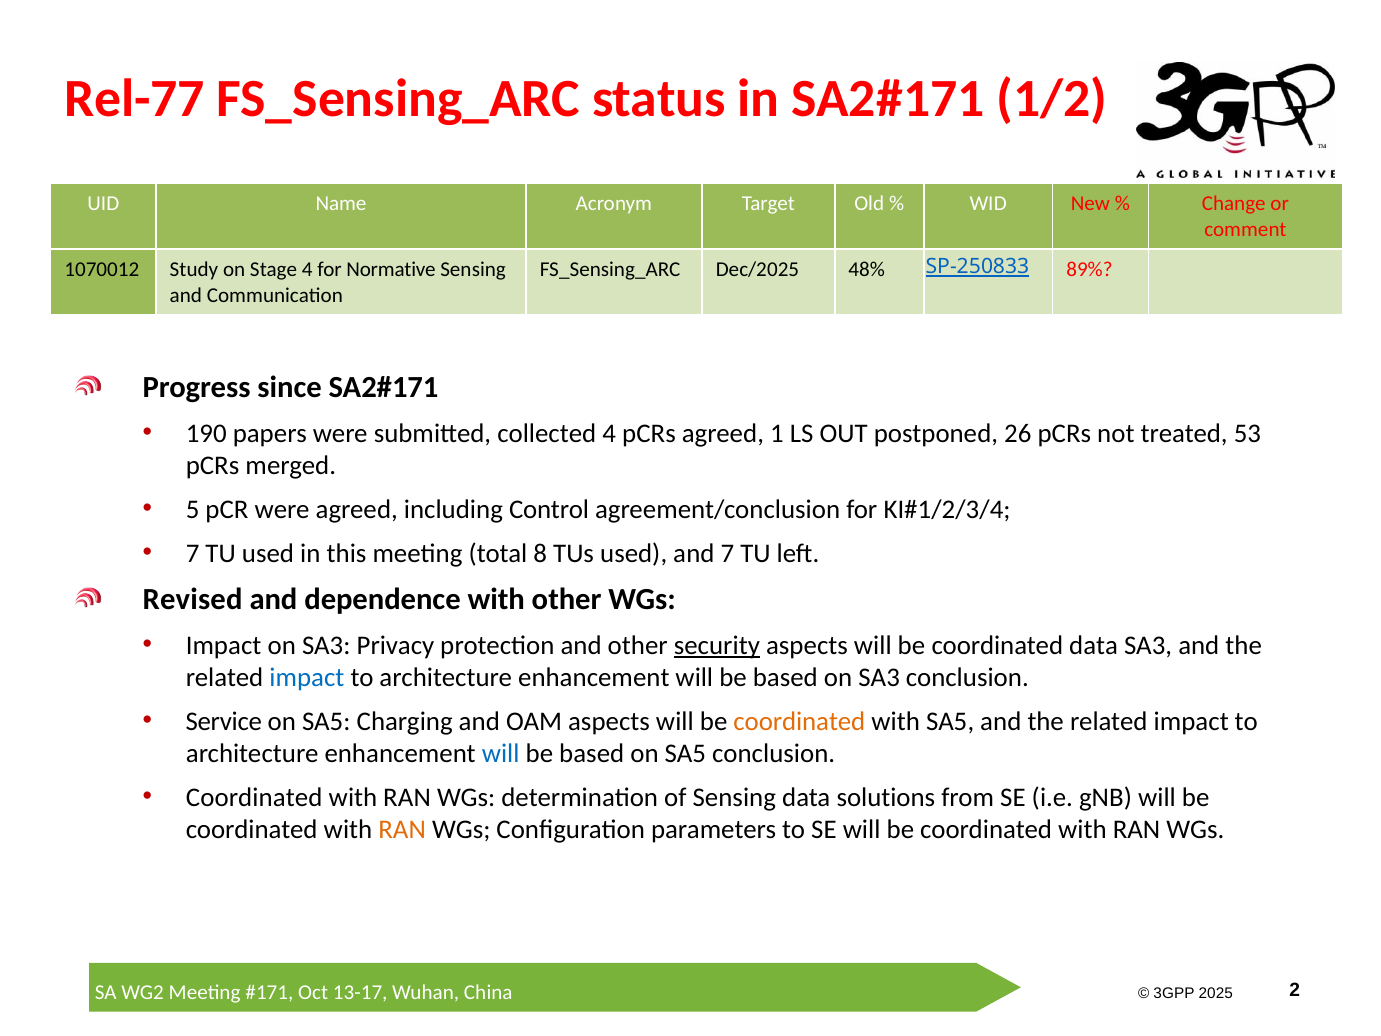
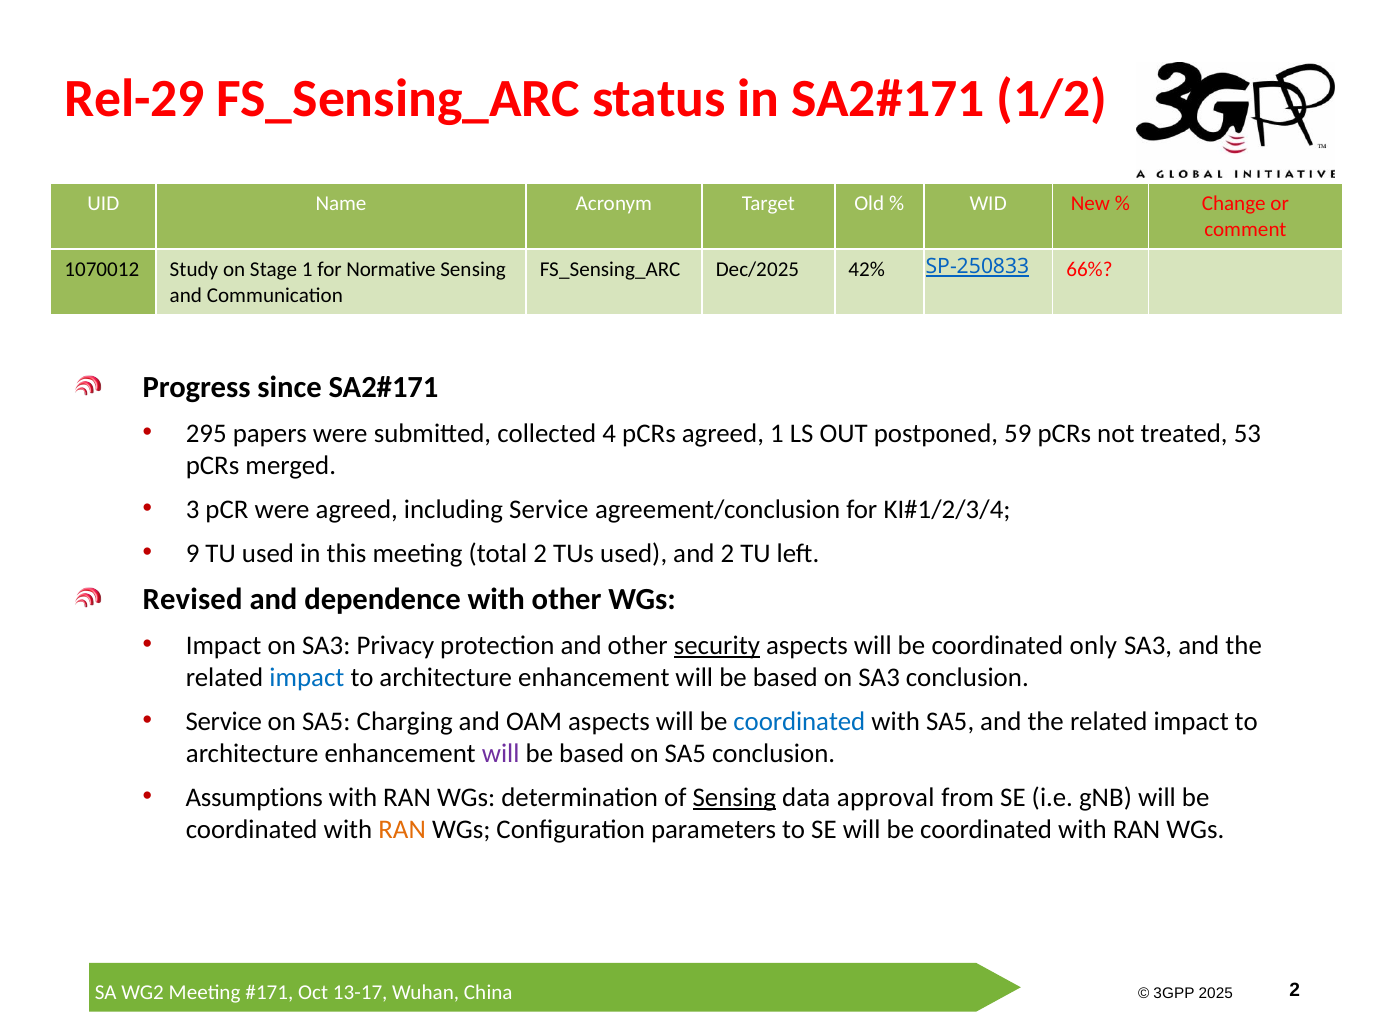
Rel-77: Rel-77 -> Rel-29
Stage 4: 4 -> 1
48%: 48% -> 42%
89%: 89% -> 66%
190: 190 -> 295
26: 26 -> 59
5: 5 -> 3
including Control: Control -> Service
7 at (193, 553): 7 -> 9
total 8: 8 -> 2
and 7: 7 -> 2
coordinated data: data -> only
coordinated at (799, 721) colour: orange -> blue
will at (501, 753) colour: blue -> purple
Coordinated at (254, 797): Coordinated -> Assumptions
Sensing at (734, 797) underline: none -> present
solutions: solutions -> approval
